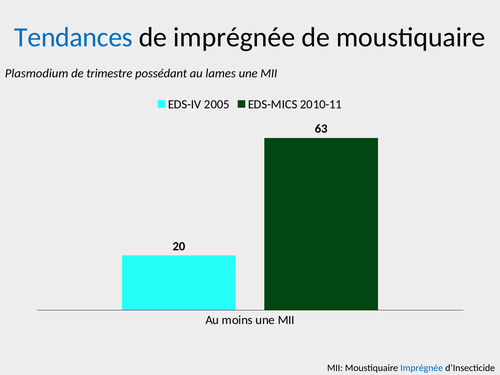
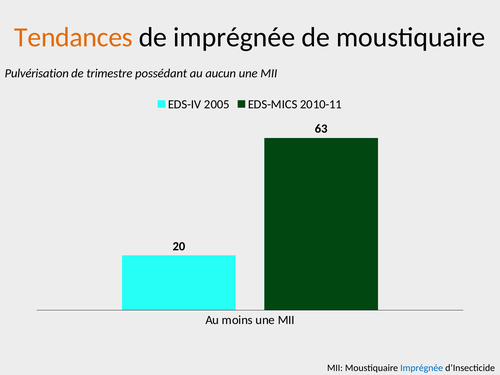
Tendances colour: blue -> orange
Plasmodium: Plasmodium -> Pulvérisation
lames: lames -> aucun
